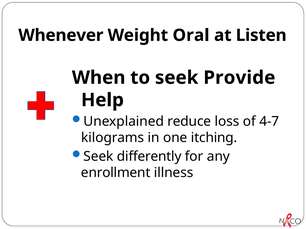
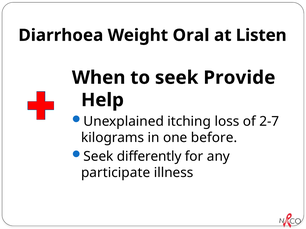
Whenever: Whenever -> Diarrhoea
reduce: reduce -> itching
4-7: 4-7 -> 2-7
itching: itching -> before
enrollment: enrollment -> participate
